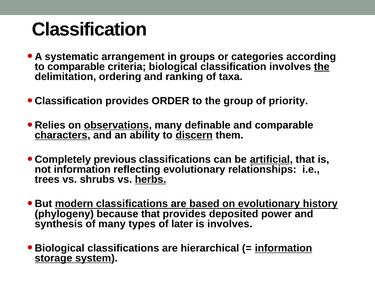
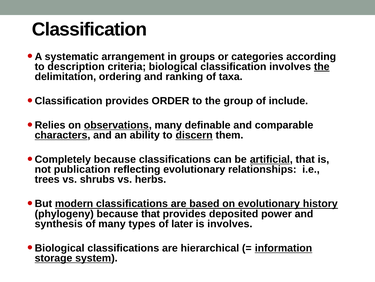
to comparable: comparable -> description
priority: priority -> include
Completely previous: previous -> because
not information: information -> publication
herbs underline: present -> none
